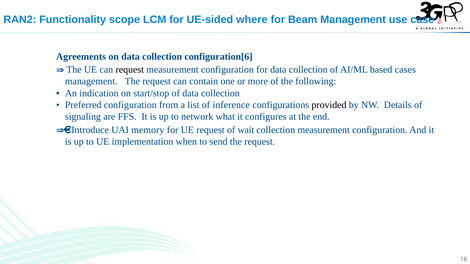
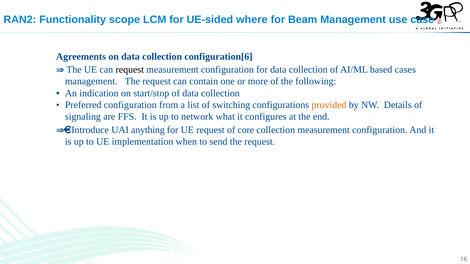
inference: inference -> switching
provided colour: black -> orange
memory: memory -> anything
wait: wait -> core
